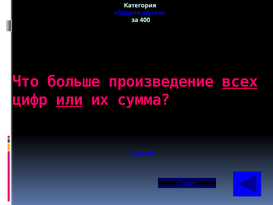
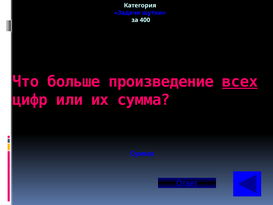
или underline: present -> none
